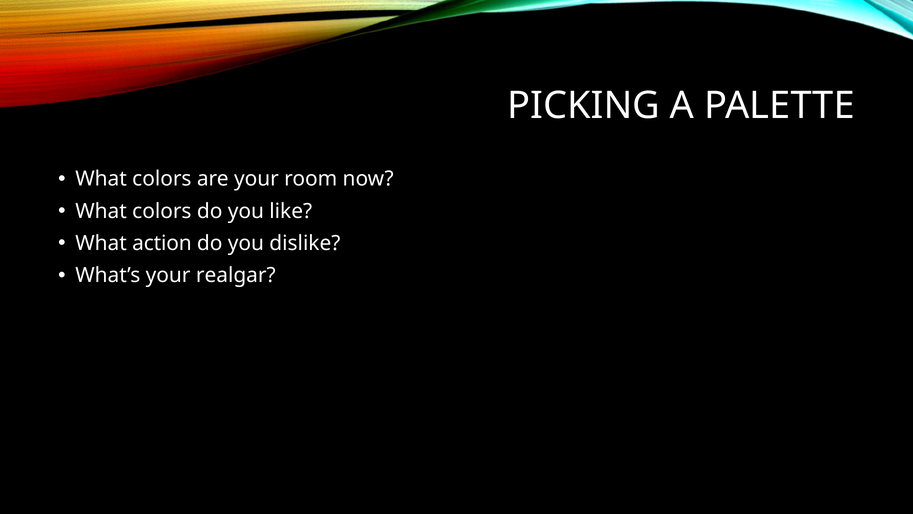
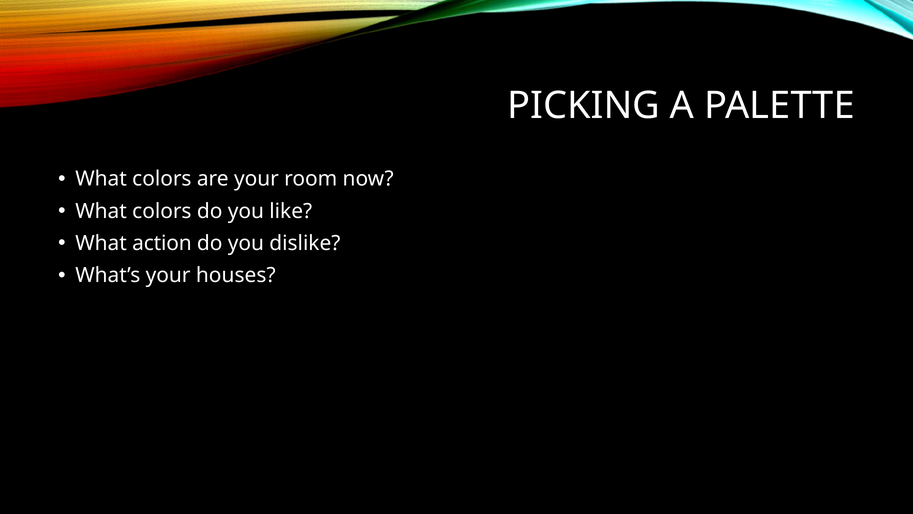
realgar: realgar -> houses
